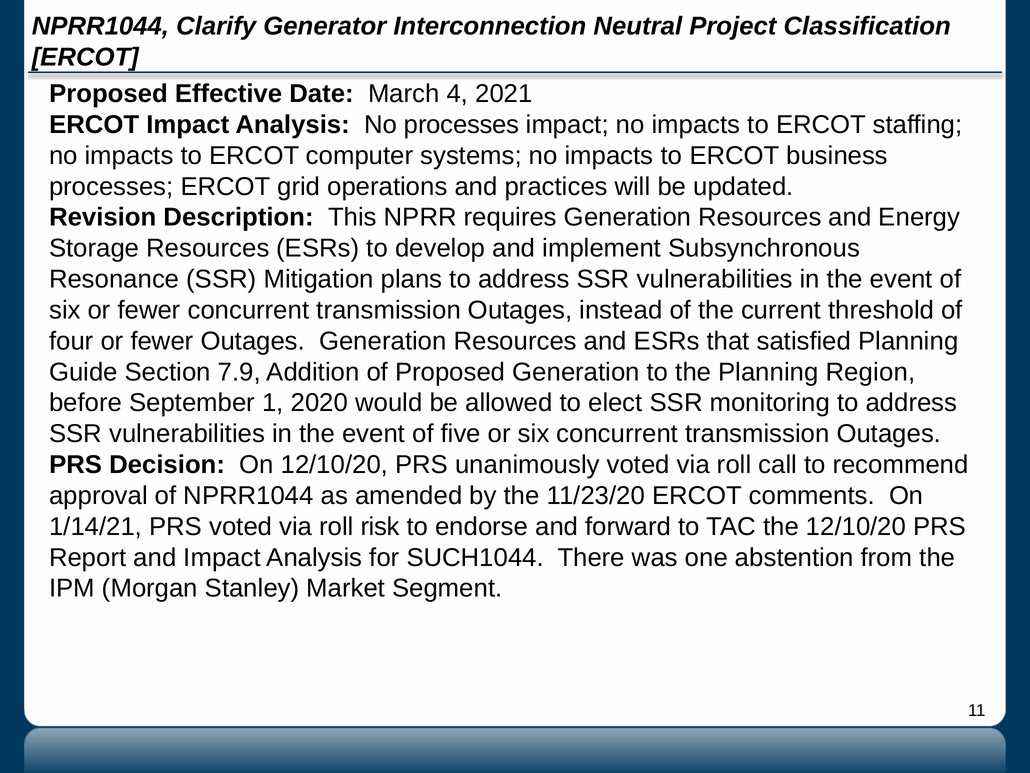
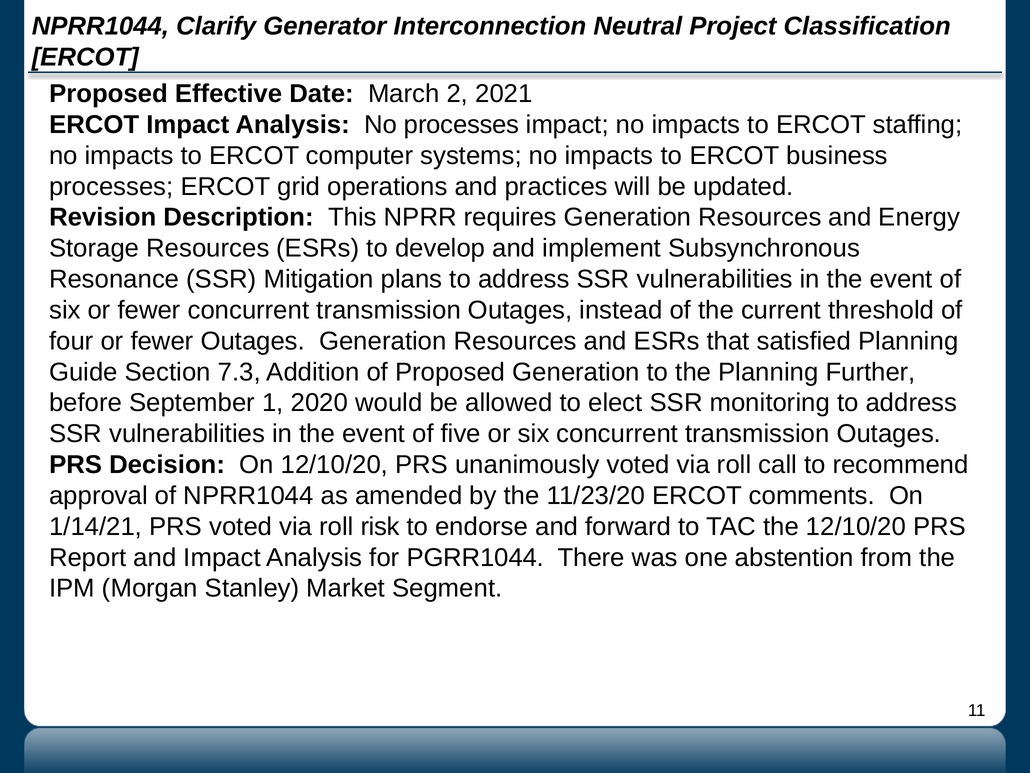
4: 4 -> 2
7.9: 7.9 -> 7.3
Region: Region -> Further
SUCH1044: SUCH1044 -> PGRR1044
